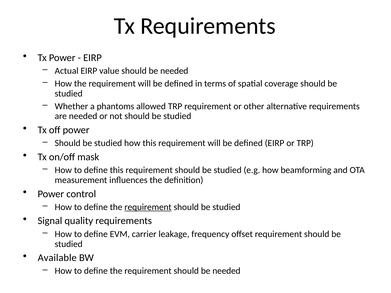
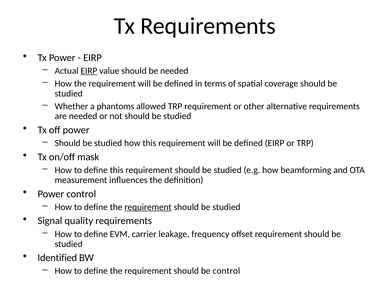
EIRP at (89, 71) underline: none -> present
Available: Available -> Identified
requirement should be needed: needed -> control
